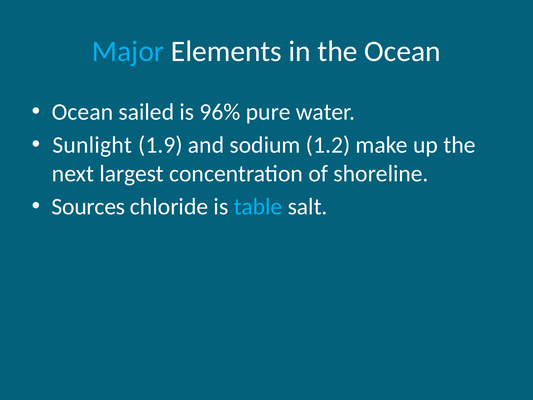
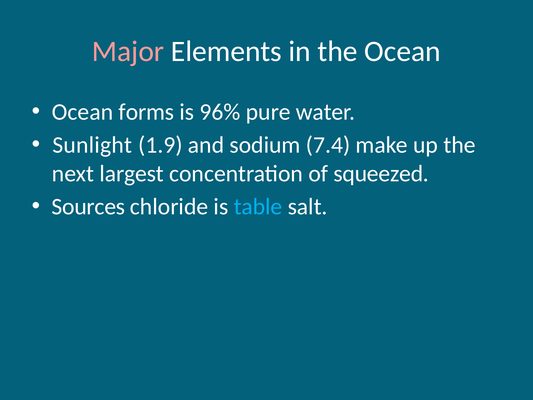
Major colour: light blue -> pink
sailed: sailed -> forms
1.2: 1.2 -> 7.4
shoreline: shoreline -> squeezed
